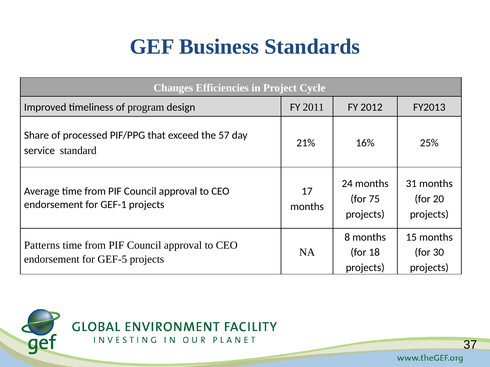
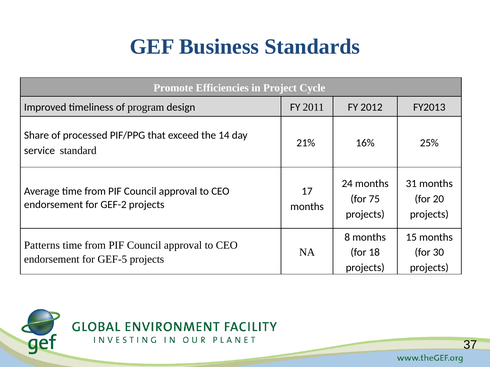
Changes: Changes -> Promote
57: 57 -> 14
GEF-1: GEF-1 -> GEF-2
